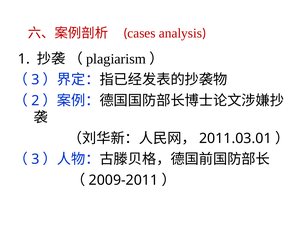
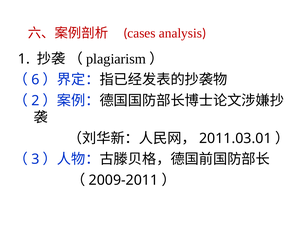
3 at (35, 80): 3 -> 6
